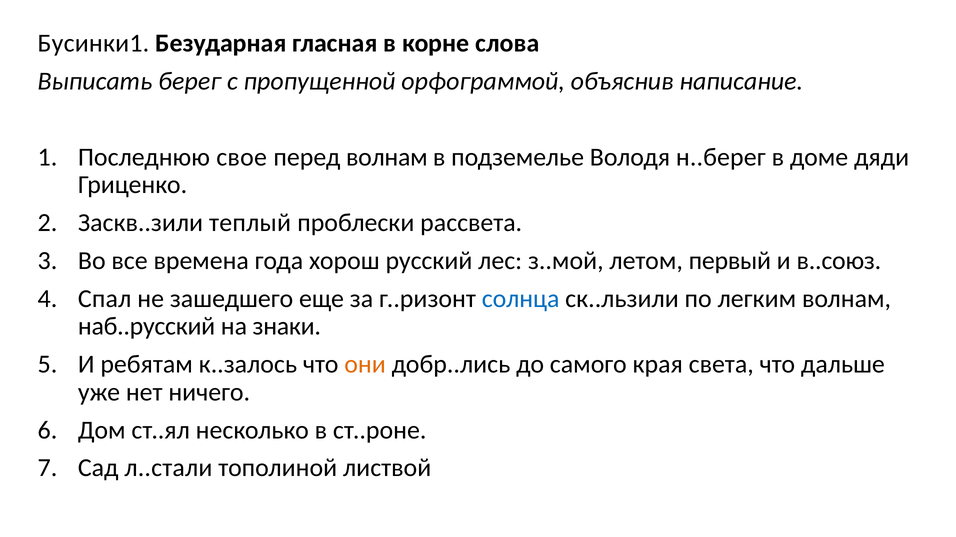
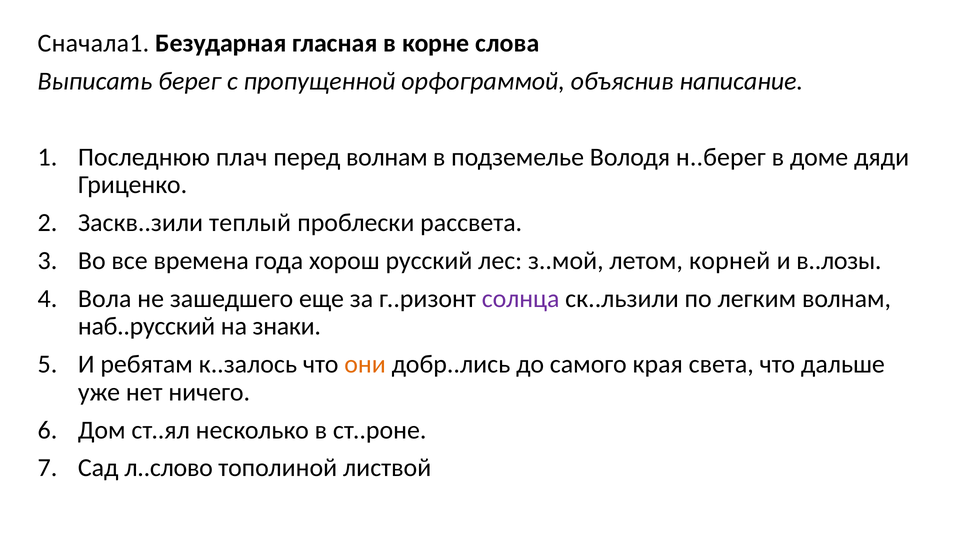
Бусинки1: Бусинки1 -> Сначала1
свое: свое -> плач
первый: первый -> корней
в..союз: в..союз -> в..лозы
Спал: Спал -> Вола
солнца colour: blue -> purple
л..стали: л..стали -> л..слово
